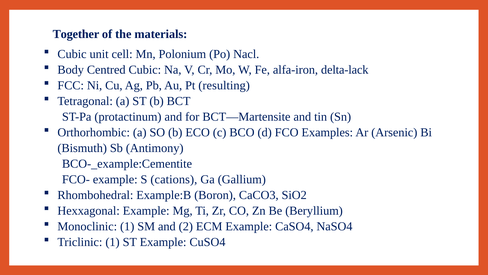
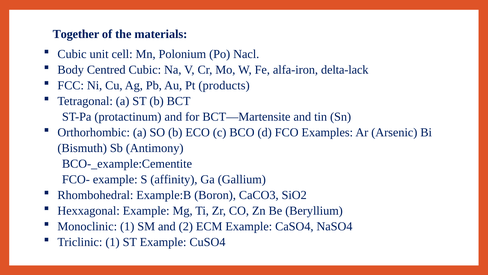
resulting: resulting -> products
cations: cations -> affinity
